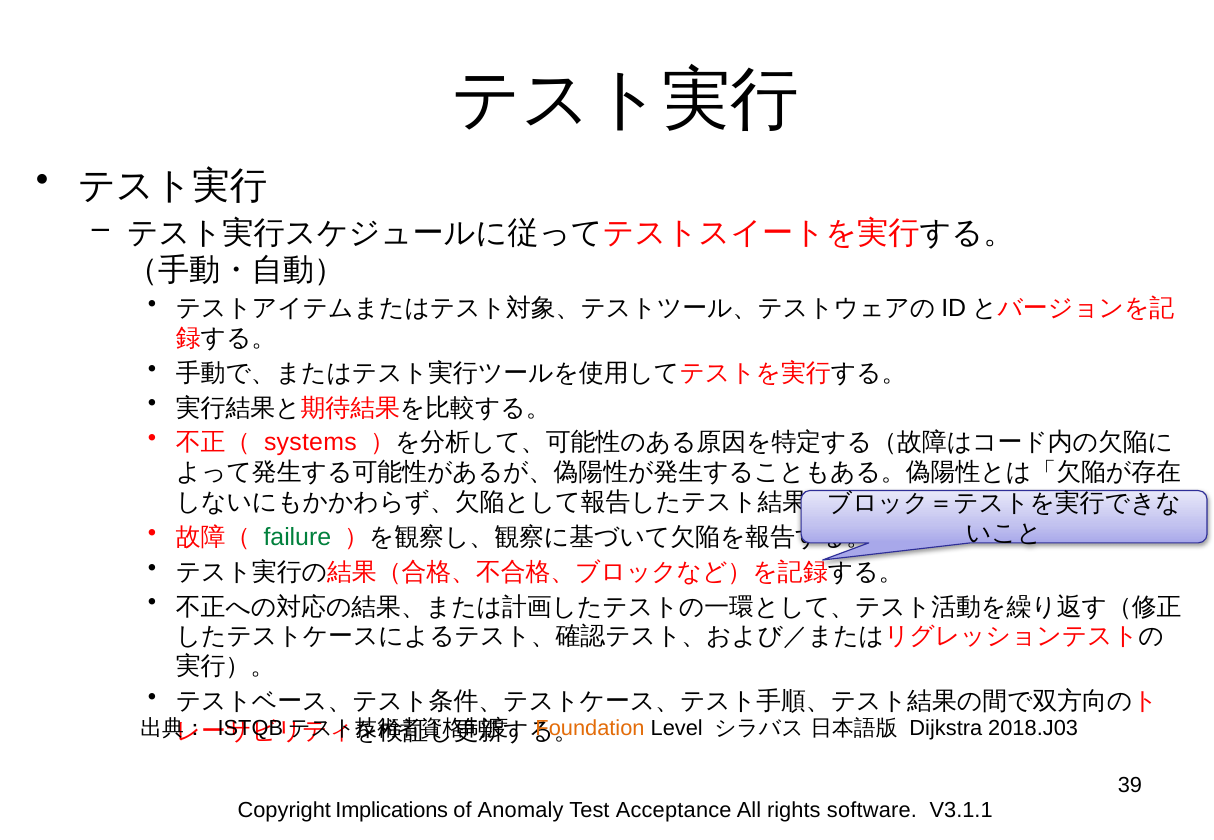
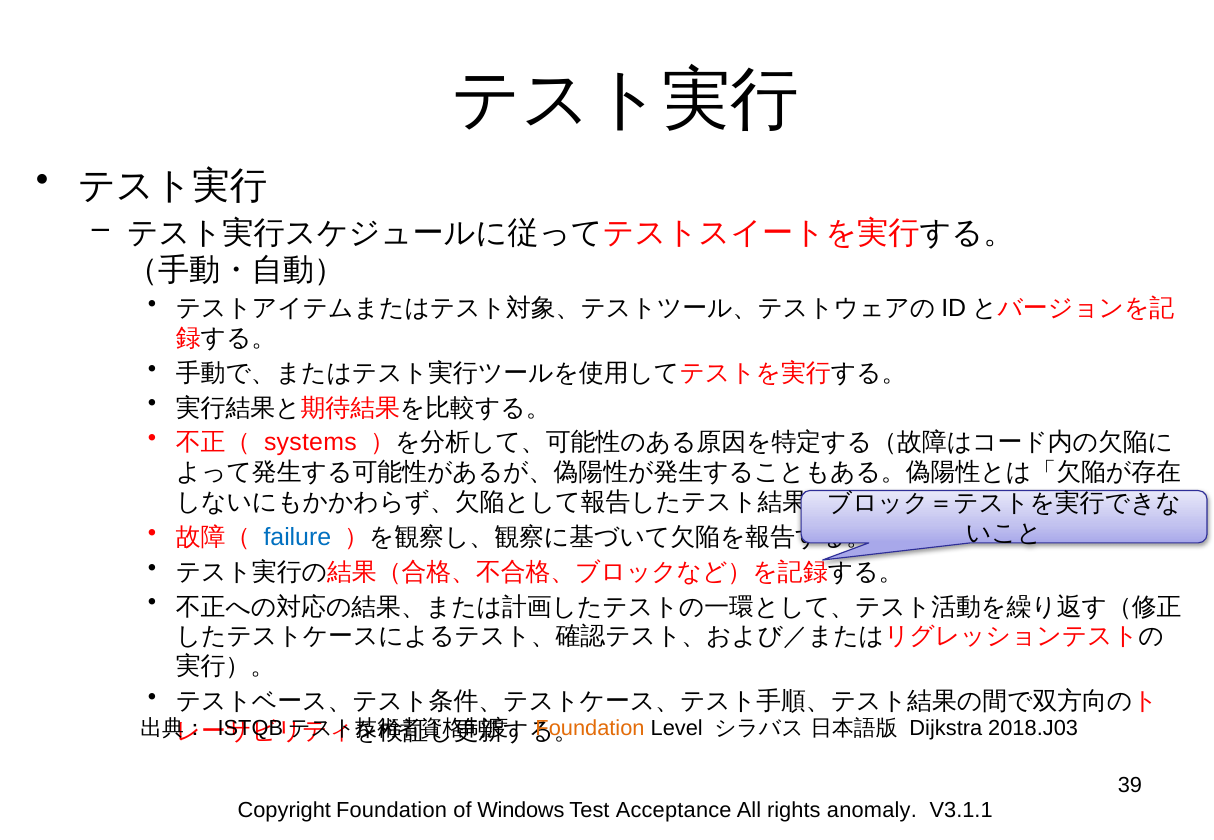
failure colour: green -> blue
Copyright Implications: Implications -> Foundation
Anomaly: Anomaly -> Windows
software: software -> anomaly
